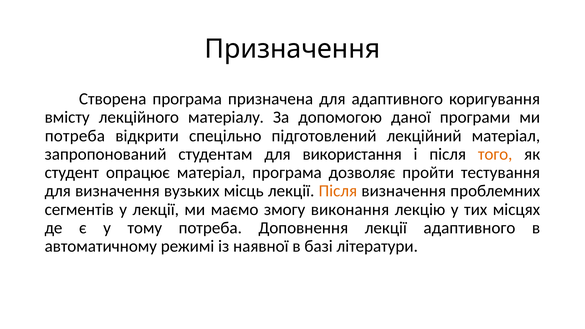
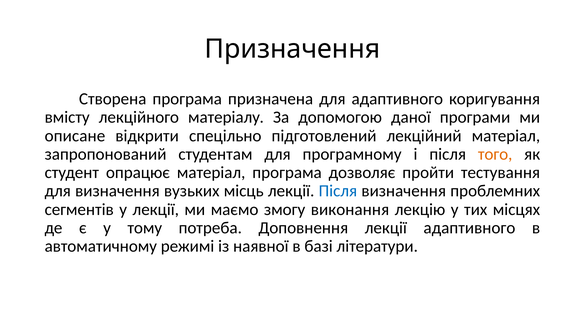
потреба at (75, 136): потреба -> описане
використання: використання -> програмному
Після at (338, 191) colour: orange -> blue
